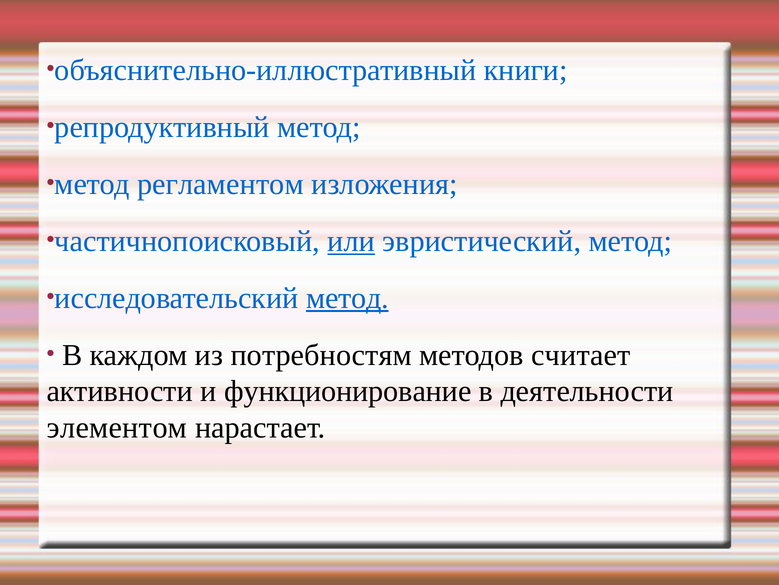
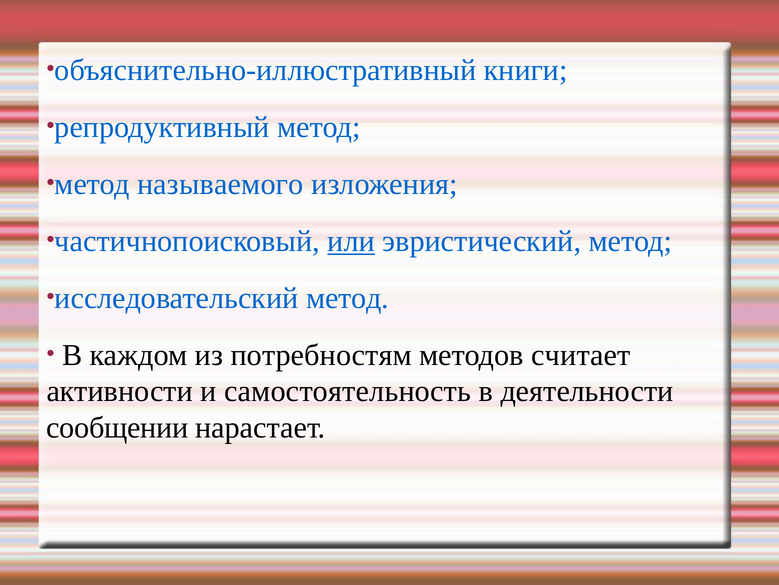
регламентом: регламентом -> называемого
метод at (347, 298) underline: present -> none
функционирование: функционирование -> самостоятельность
элементом: элементом -> сообщении
